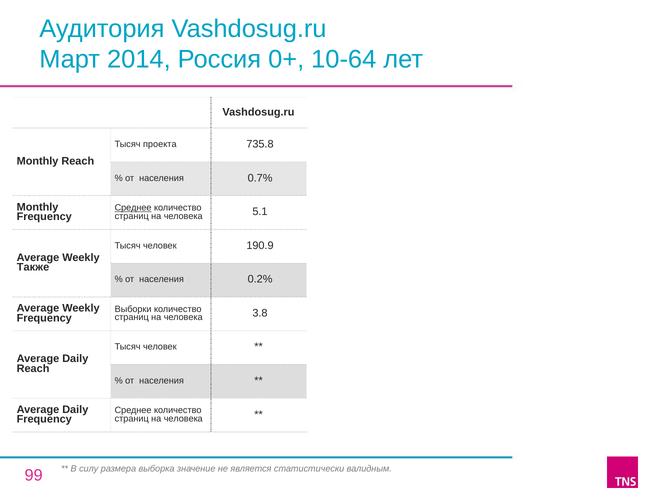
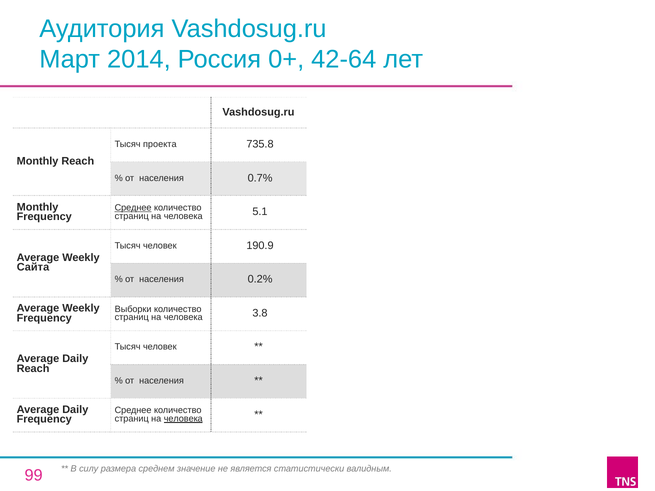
10-64: 10-64 -> 42-64
Также: Также -> Сайта
человека at (183, 419) underline: none -> present
выборка: выборка -> среднем
